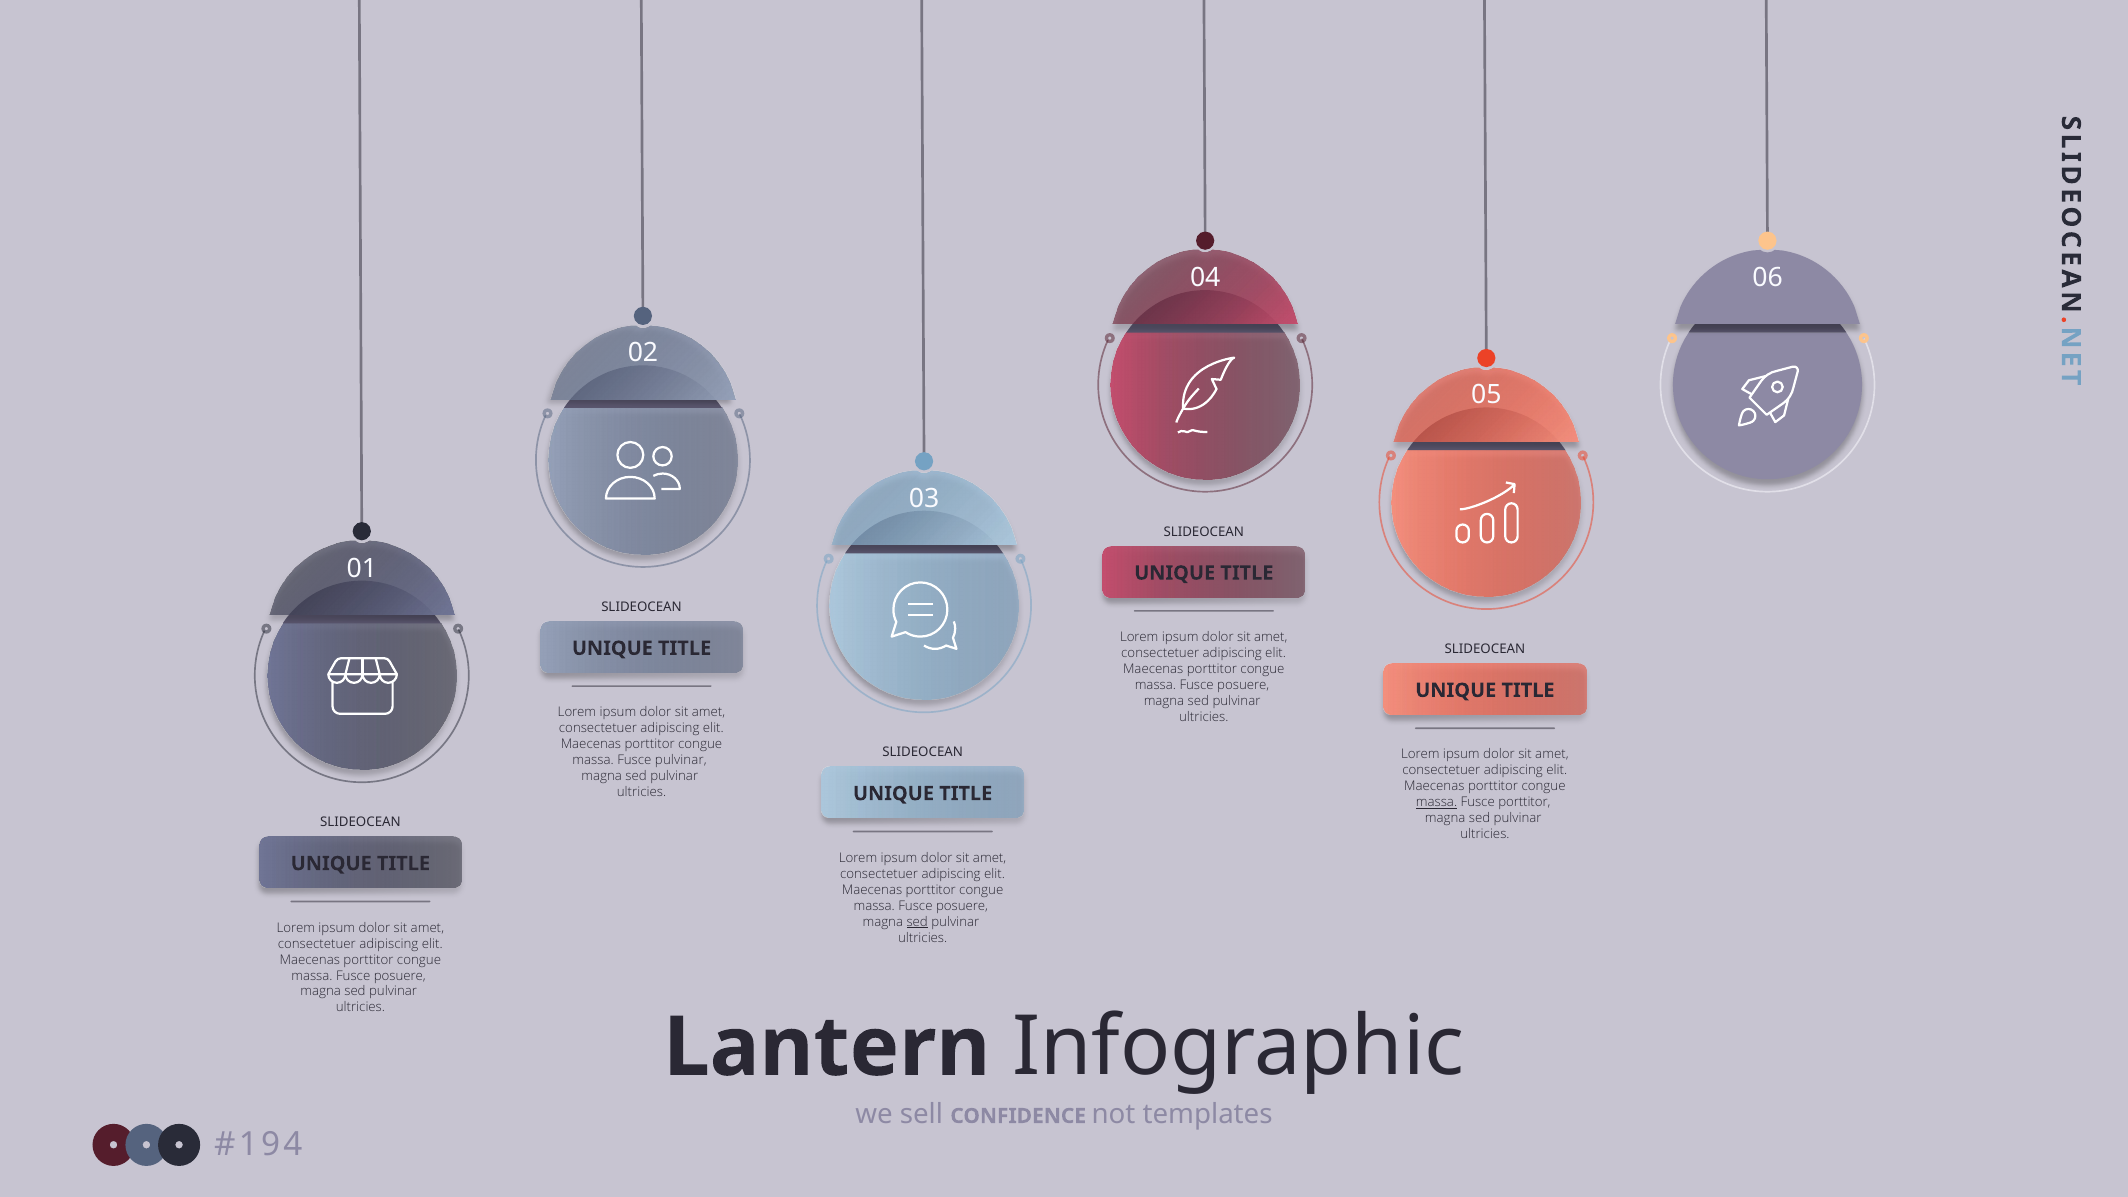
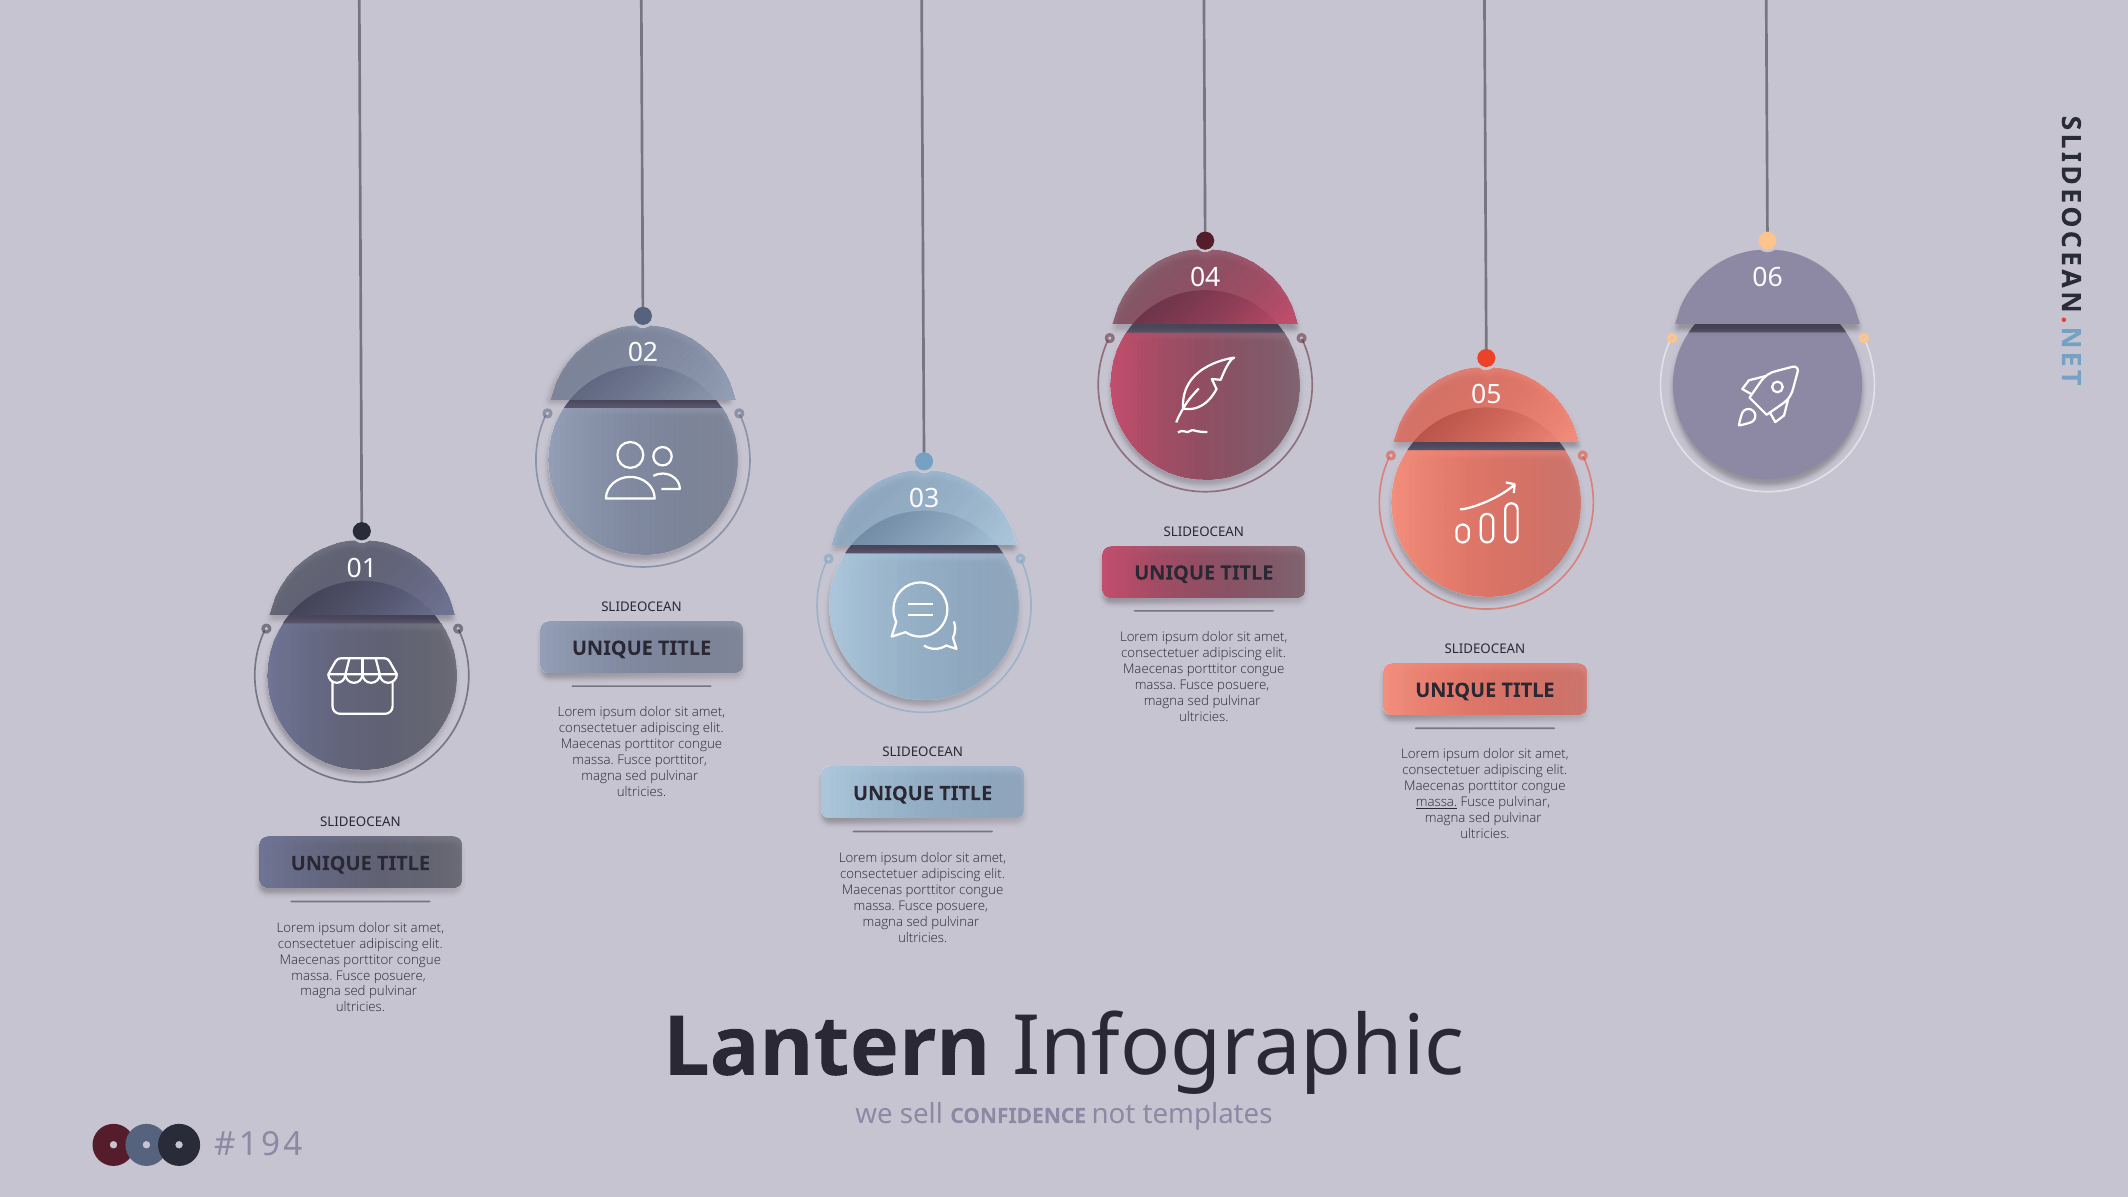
Fusce pulvinar: pulvinar -> porttitor
Fusce porttitor: porttitor -> pulvinar
sed at (917, 922) underline: present -> none
